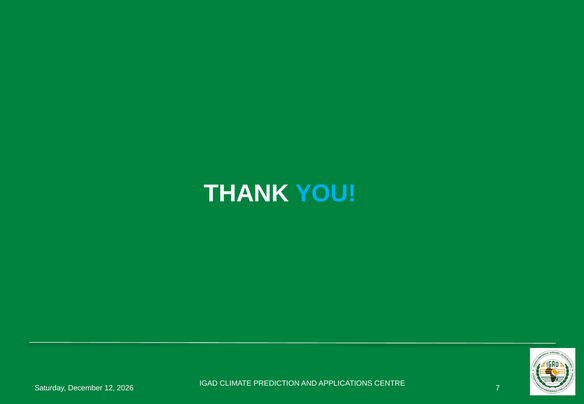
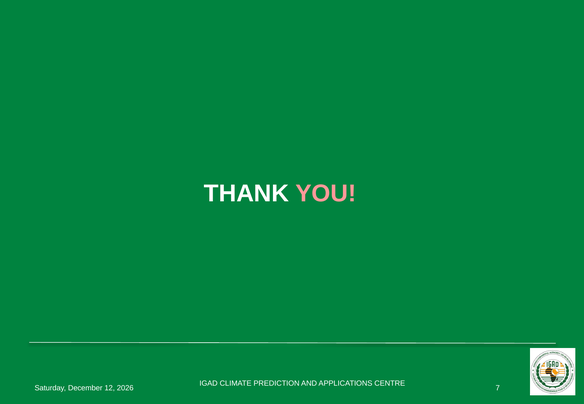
YOU colour: light blue -> pink
